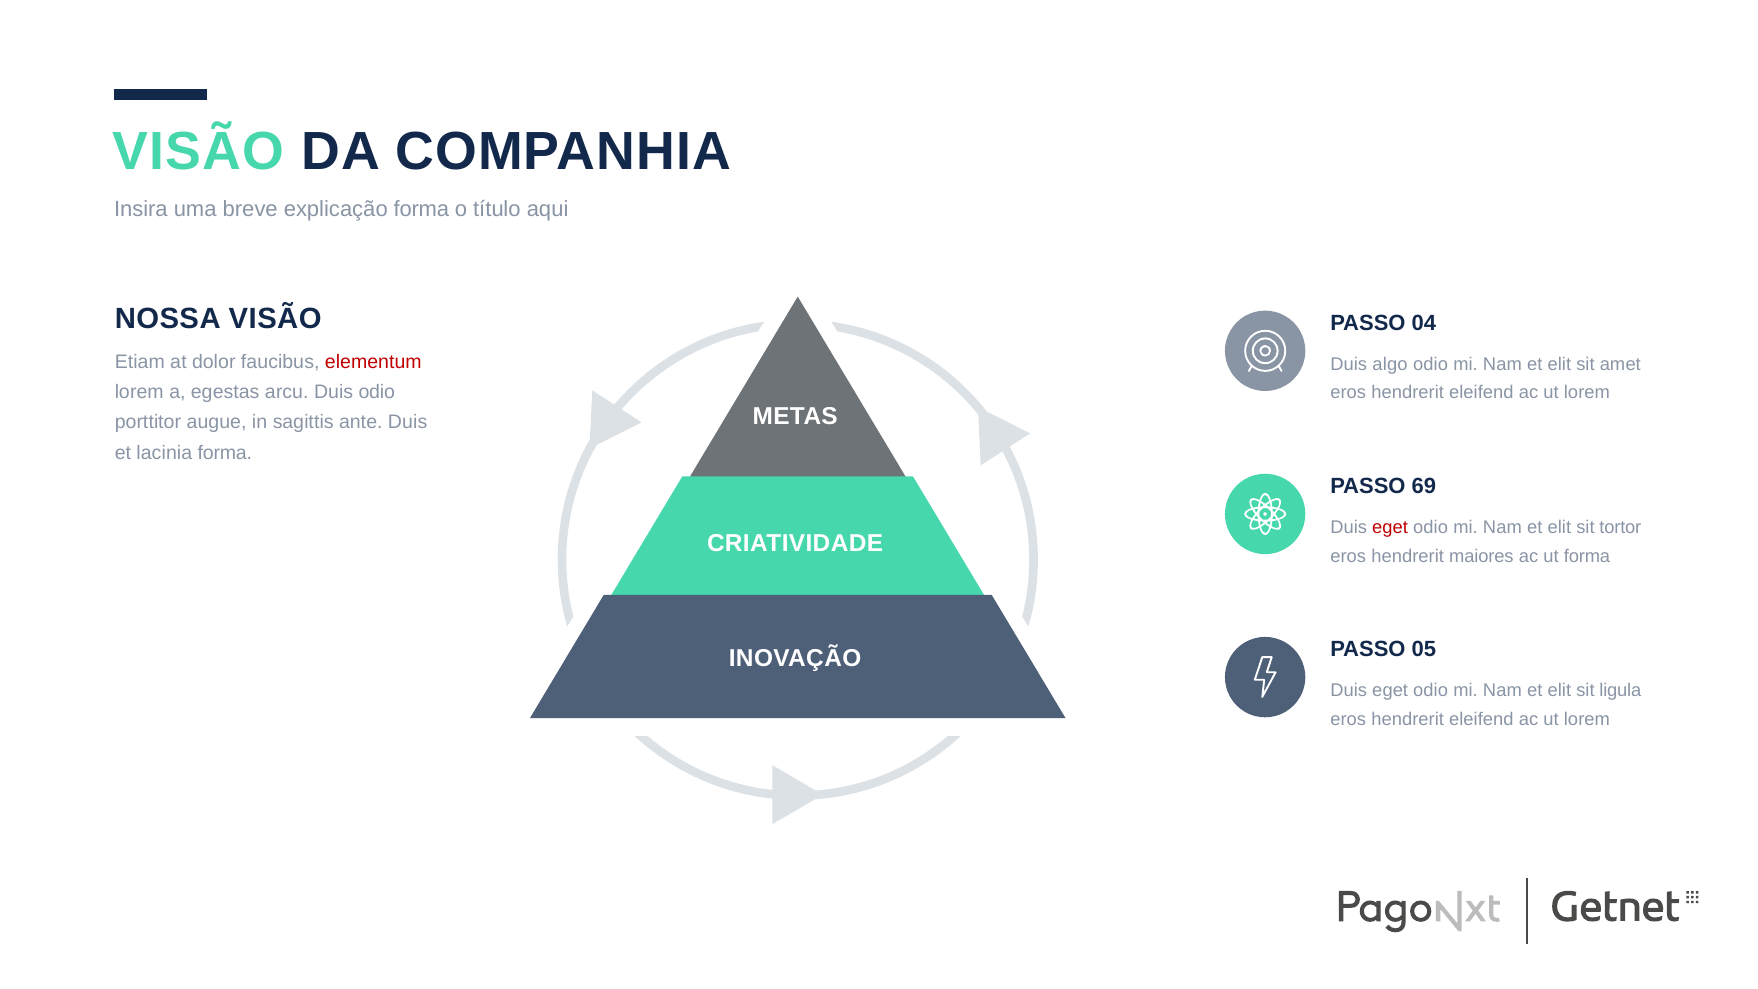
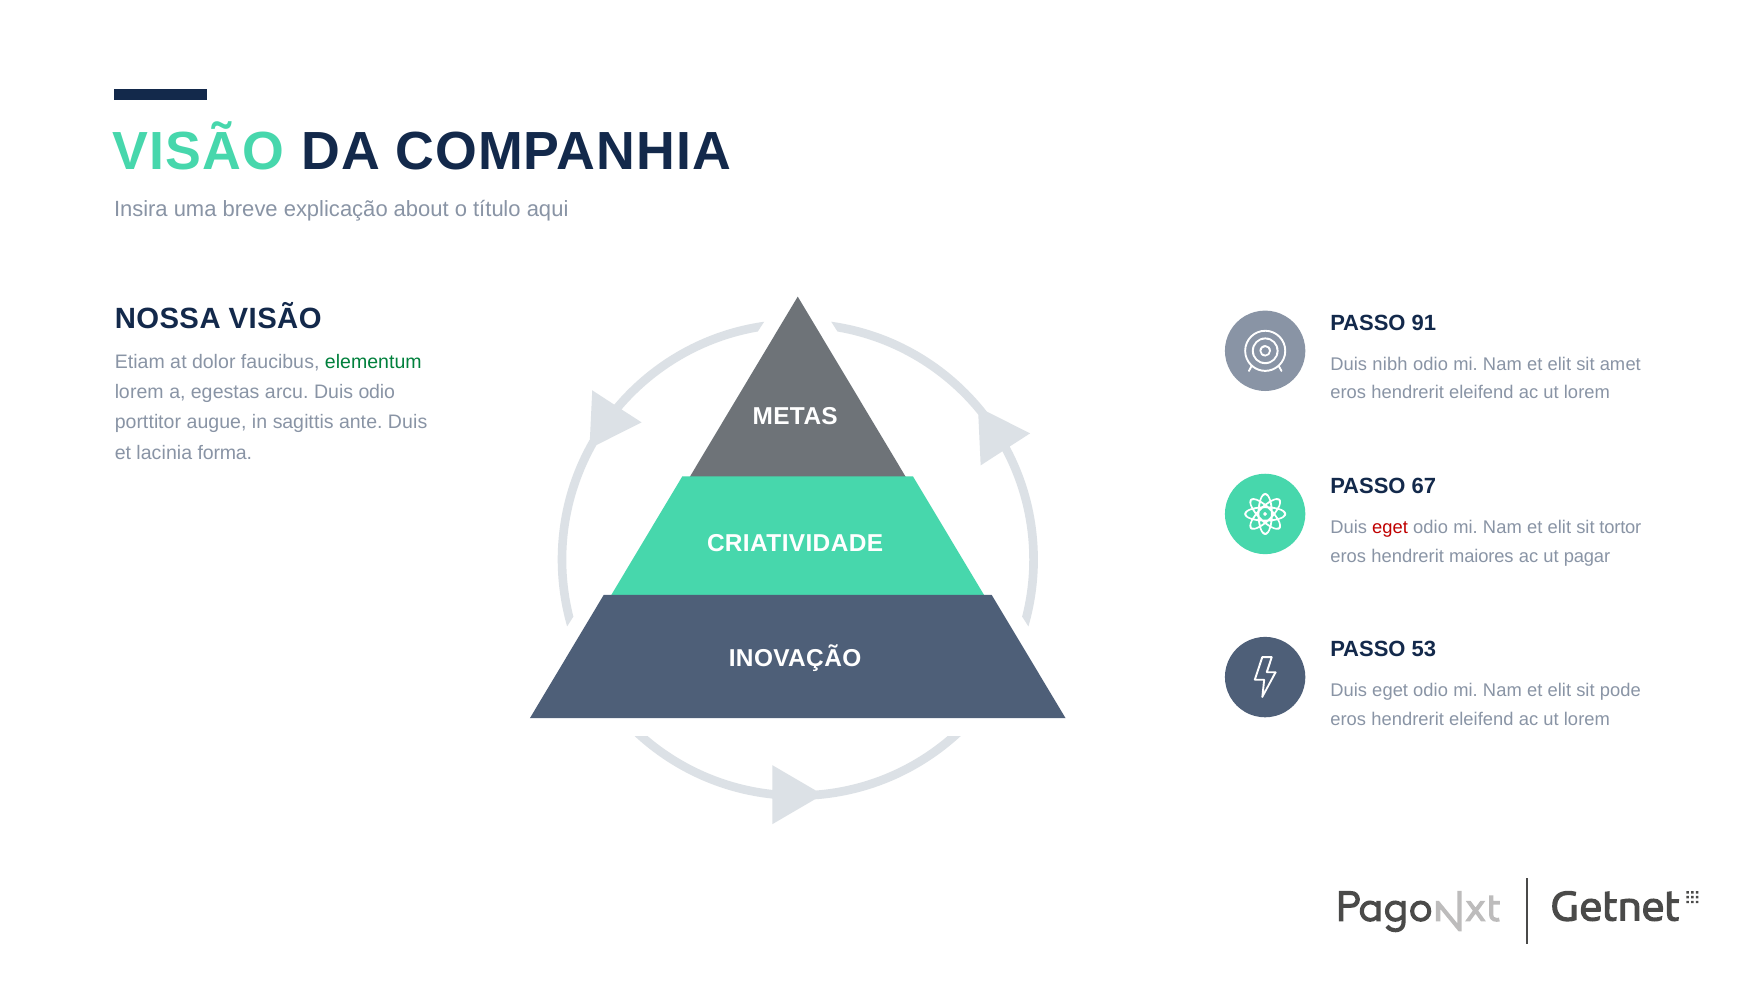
explicação forma: forma -> about
04: 04 -> 91
elementum colour: red -> green
algo: algo -> nibh
69: 69 -> 67
ut forma: forma -> pagar
05: 05 -> 53
ligula: ligula -> pode
